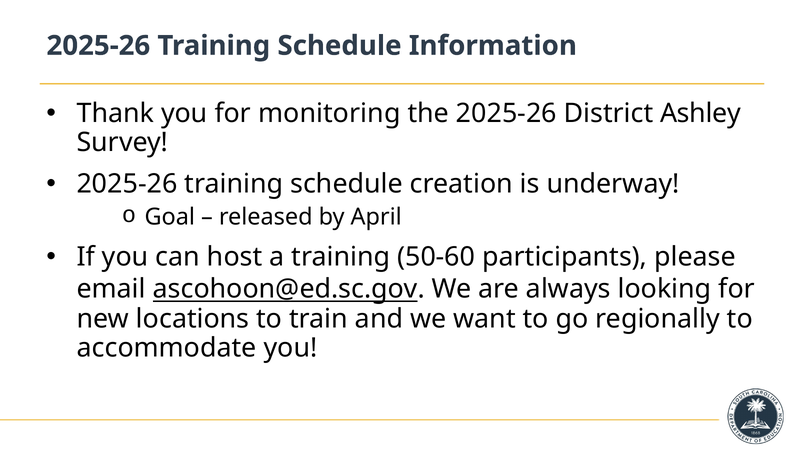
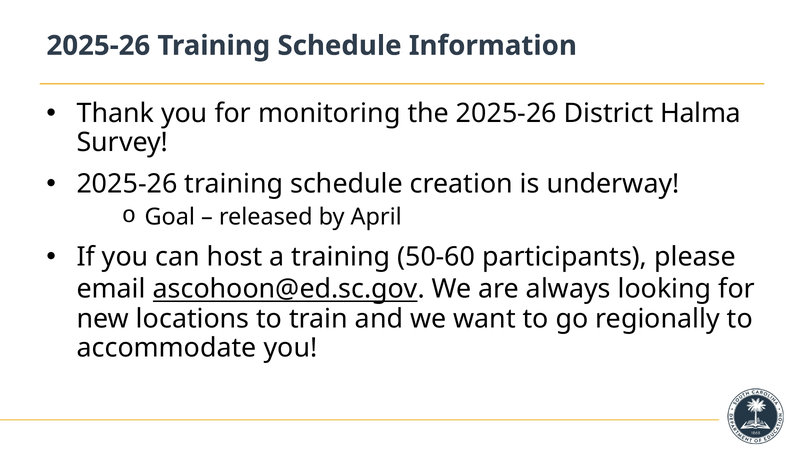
Ashley: Ashley -> Halma
